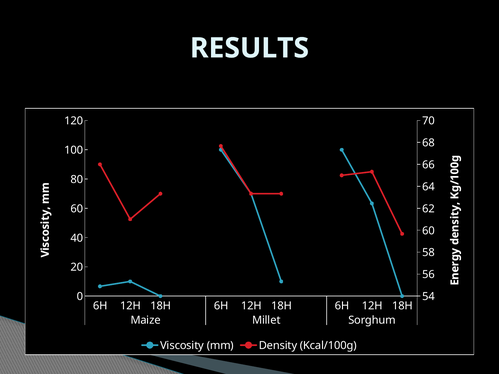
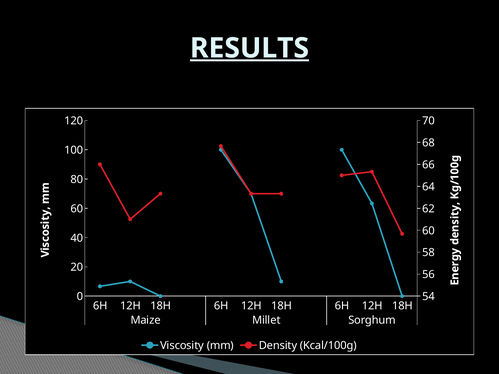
RESULTS underline: none -> present
